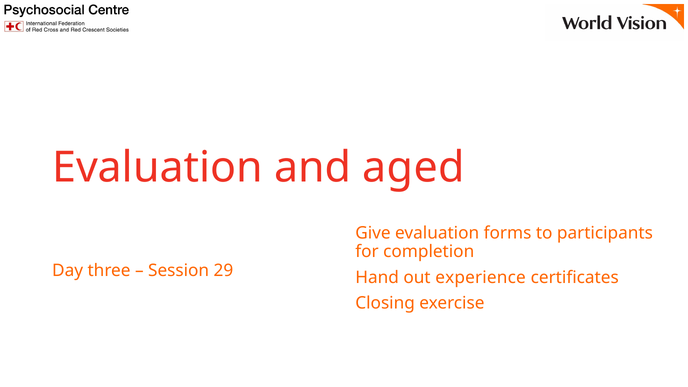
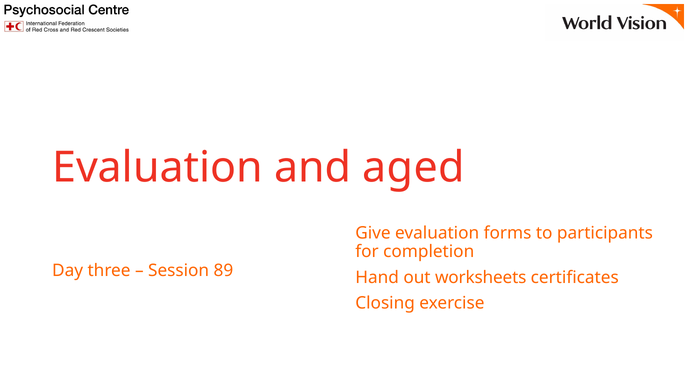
29: 29 -> 89
experience: experience -> worksheets
